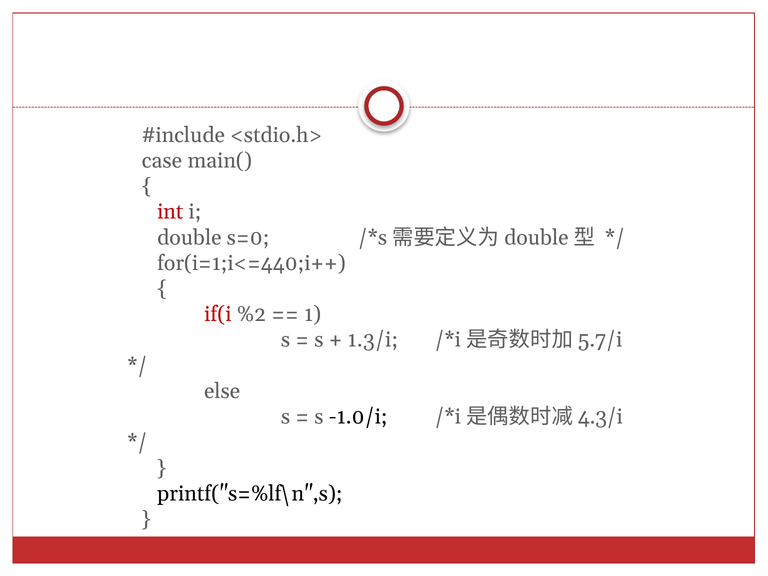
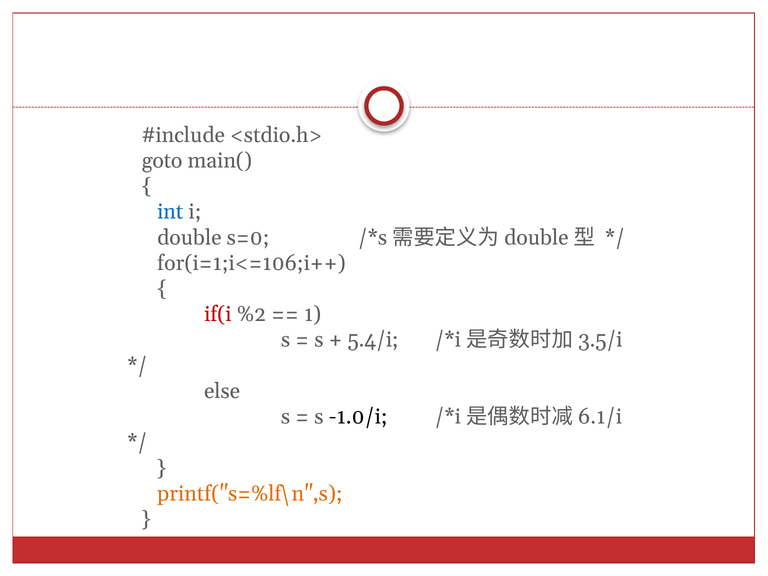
case: case -> goto
int colour: red -> blue
for(i=1;i<=440;i++: for(i=1;i<=440;i++ -> for(i=1;i<=106;i++
1.3/i: 1.3/i -> 5.4/i
5.7/i: 5.7/i -> 3.5/i
4.3/i: 4.3/i -> 6.1/i
printf("s=%lf\n",s colour: black -> orange
